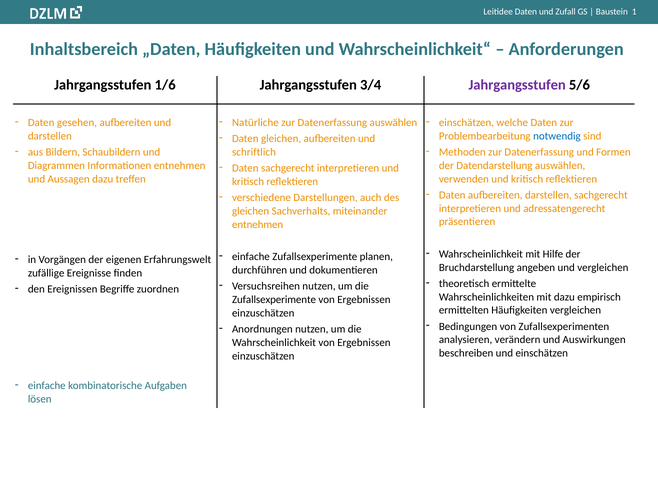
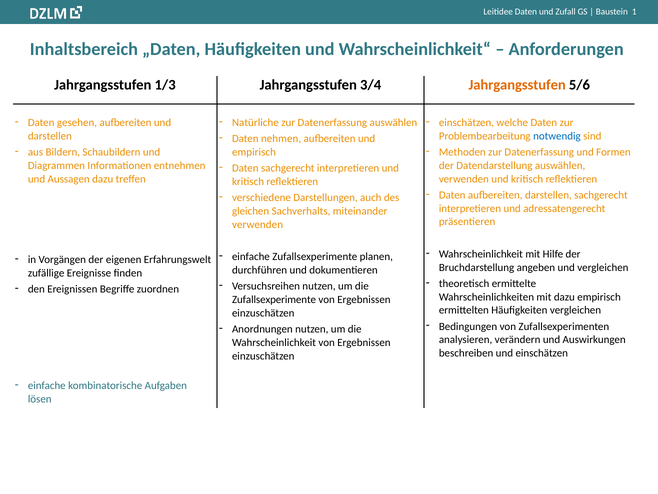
1/6: 1/6 -> 1/3
Jahrgangsstufen at (517, 85) colour: purple -> orange
Daten gleichen: gleichen -> nehmen
schriftlich at (254, 152): schriftlich -> empirisch
entnehmen at (258, 224): entnehmen -> verwenden
